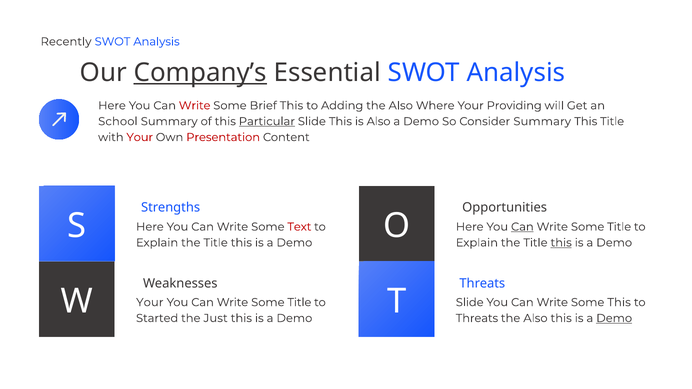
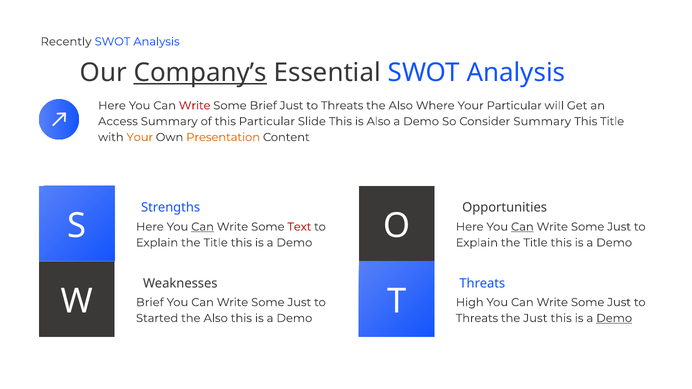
Brief This: This -> Just
Adding at (342, 106): Adding -> Threats
Your Providing: Providing -> Particular
School: School -> Access
Particular at (267, 121) underline: present -> none
Your at (140, 137) colour: red -> orange
Presentation colour: red -> orange
Title at (619, 227): Title -> Just
Can at (203, 227) underline: none -> present
this at (561, 243) underline: present -> none
T Slide: Slide -> High
This at (619, 303): This -> Just
Your at (150, 303): Your -> Brief
Title at (299, 303): Title -> Just
Just at (216, 318): Just -> Also
Also at (535, 318): Also -> Just
